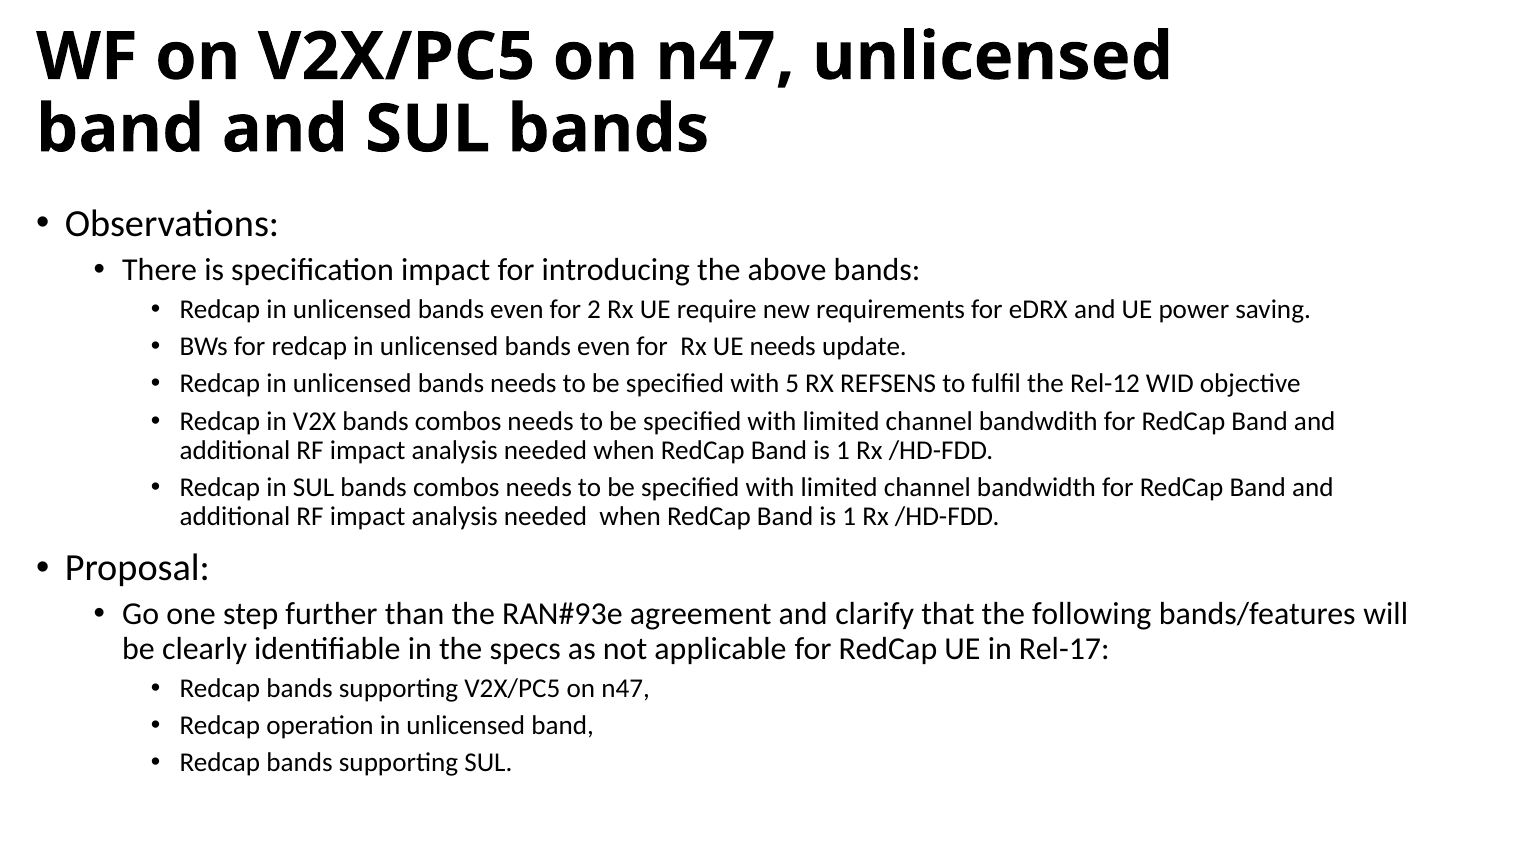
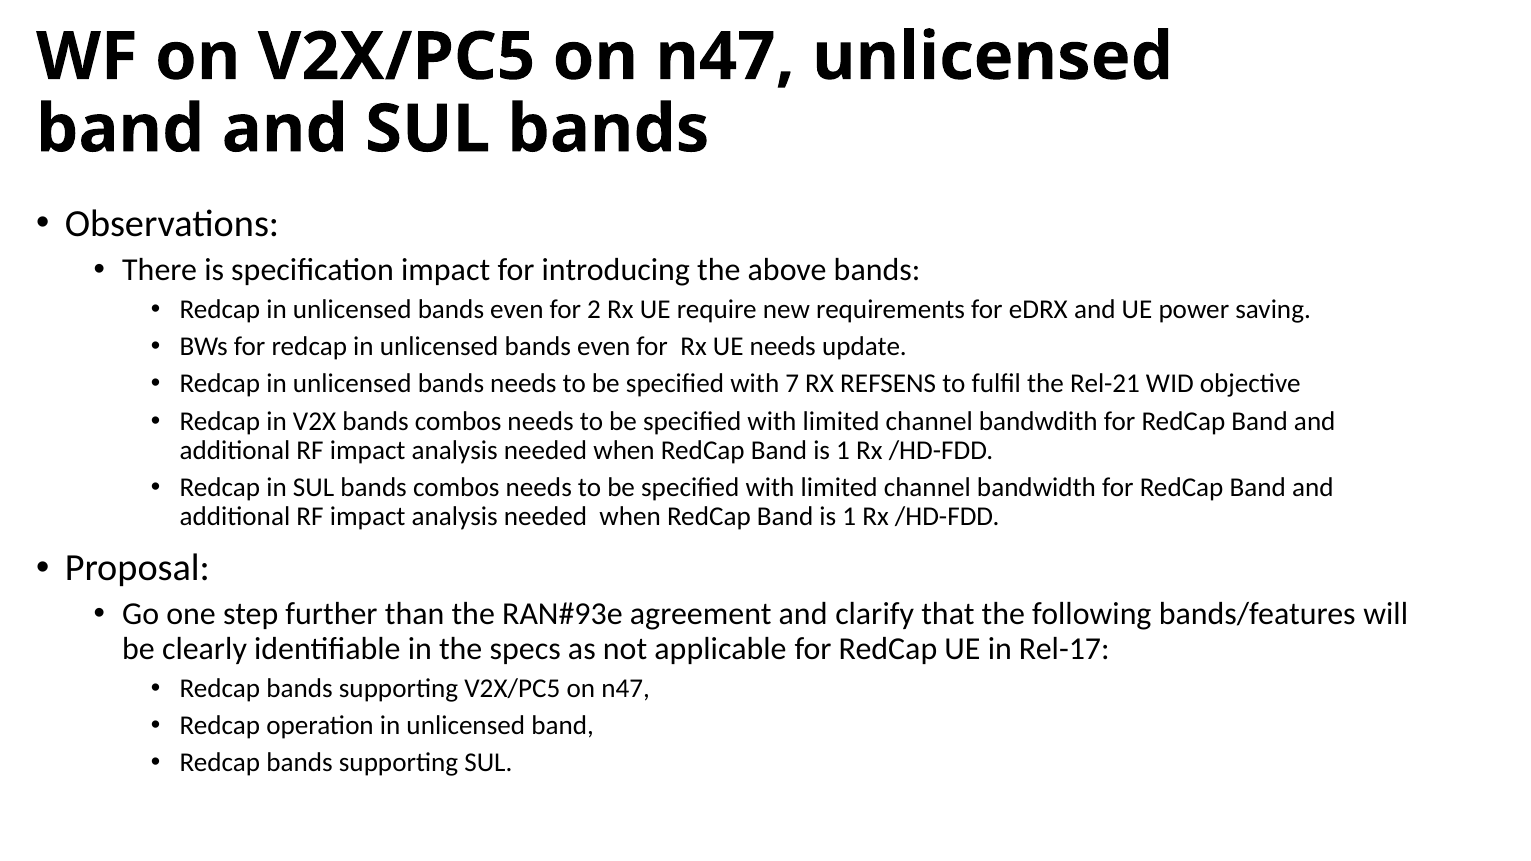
5: 5 -> 7
Rel-12: Rel-12 -> Rel-21
